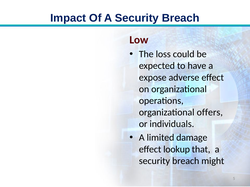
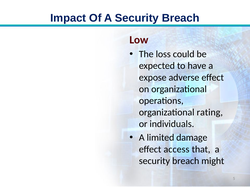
offers: offers -> rating
lookup: lookup -> access
